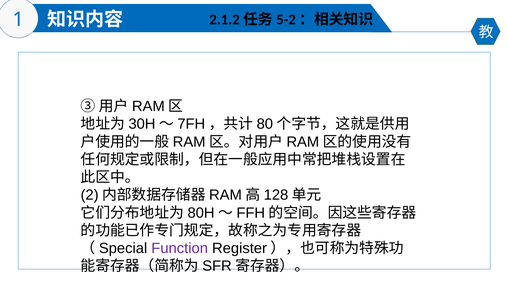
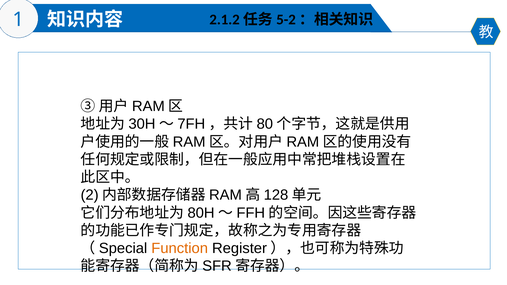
Function colour: purple -> orange
